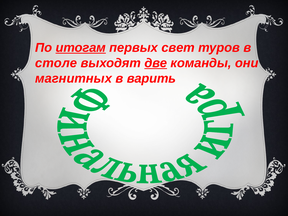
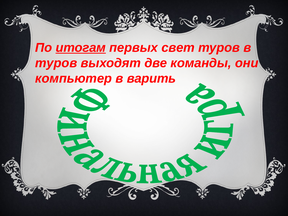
столе at (56, 63): столе -> туров
две underline: present -> none
магнитных: магнитных -> компьютер
